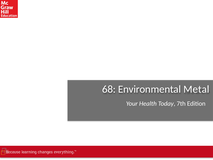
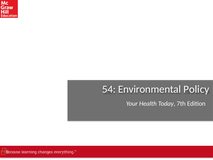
68: 68 -> 54
Metal: Metal -> Policy
